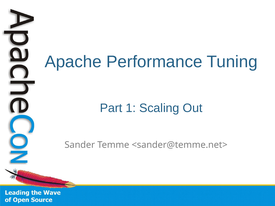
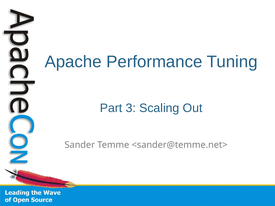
1: 1 -> 3
